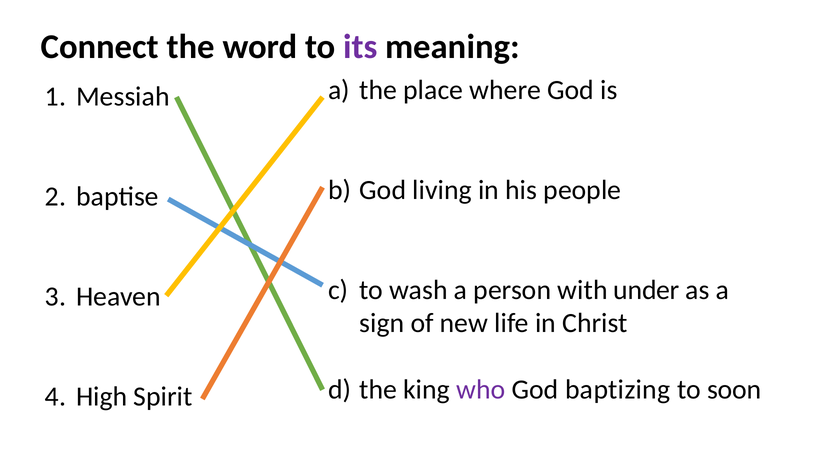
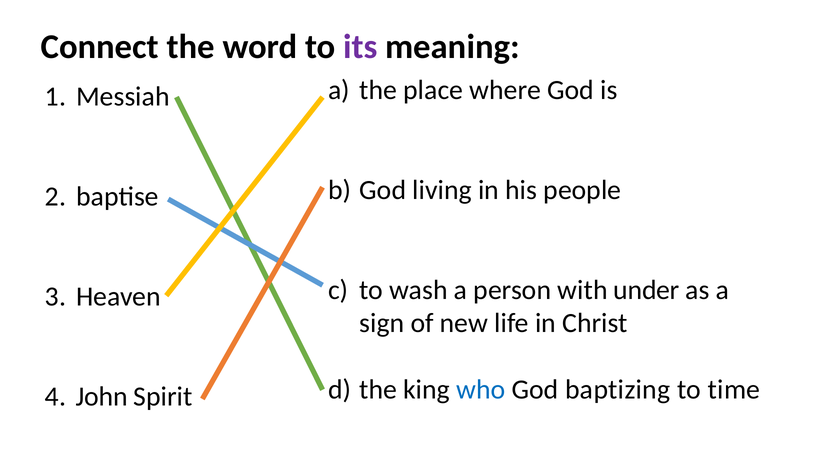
who colour: purple -> blue
soon: soon -> time
High: High -> John
